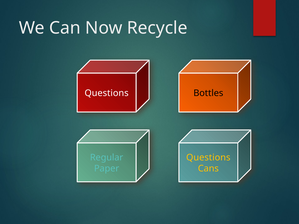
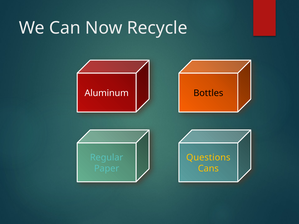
Questions at (107, 93): Questions -> Aluminum
